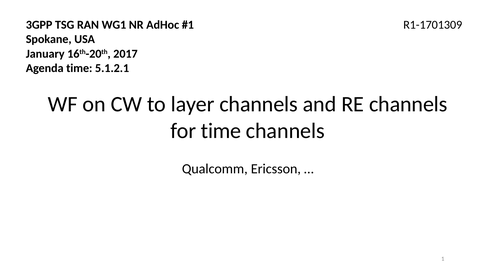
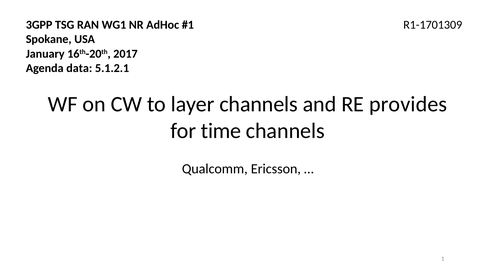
Agenda time: time -> data
RE channels: channels -> provides
